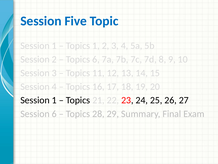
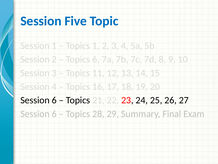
1 at (54, 100): 1 -> 6
